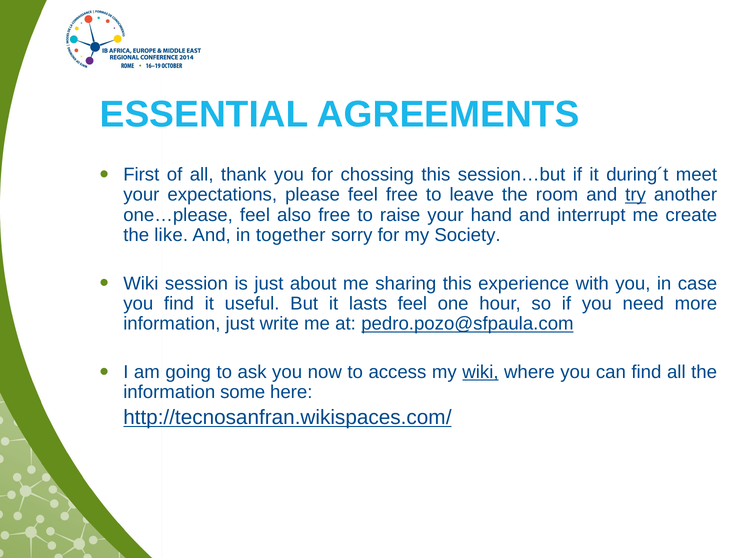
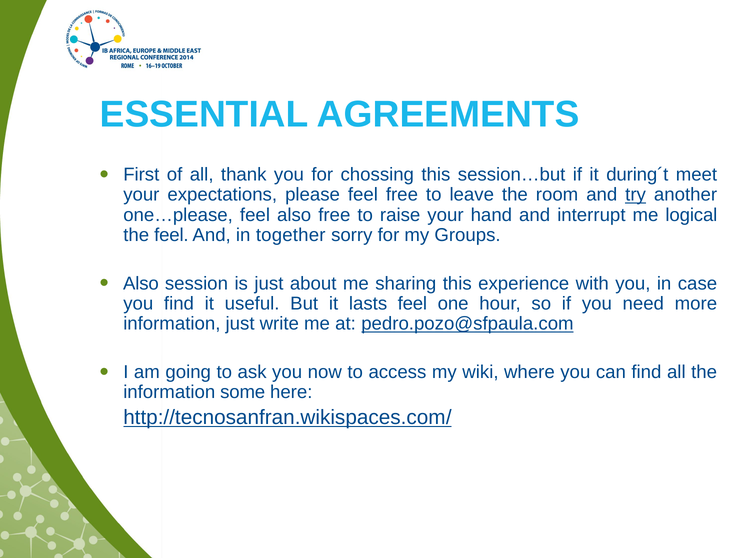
create: create -> logical
the like: like -> feel
Society: Society -> Groups
Wiki at (141, 284): Wiki -> Also
wiki at (480, 373) underline: present -> none
